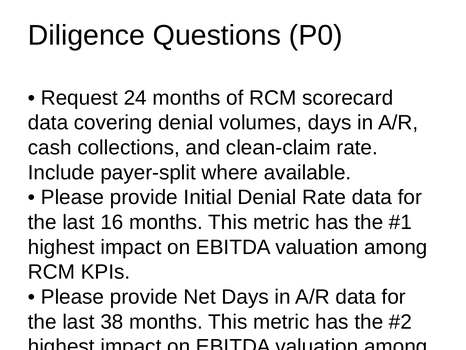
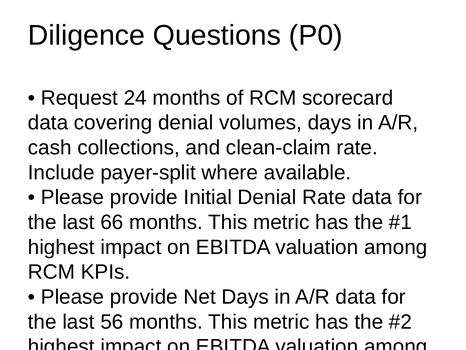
16: 16 -> 66
38: 38 -> 56
